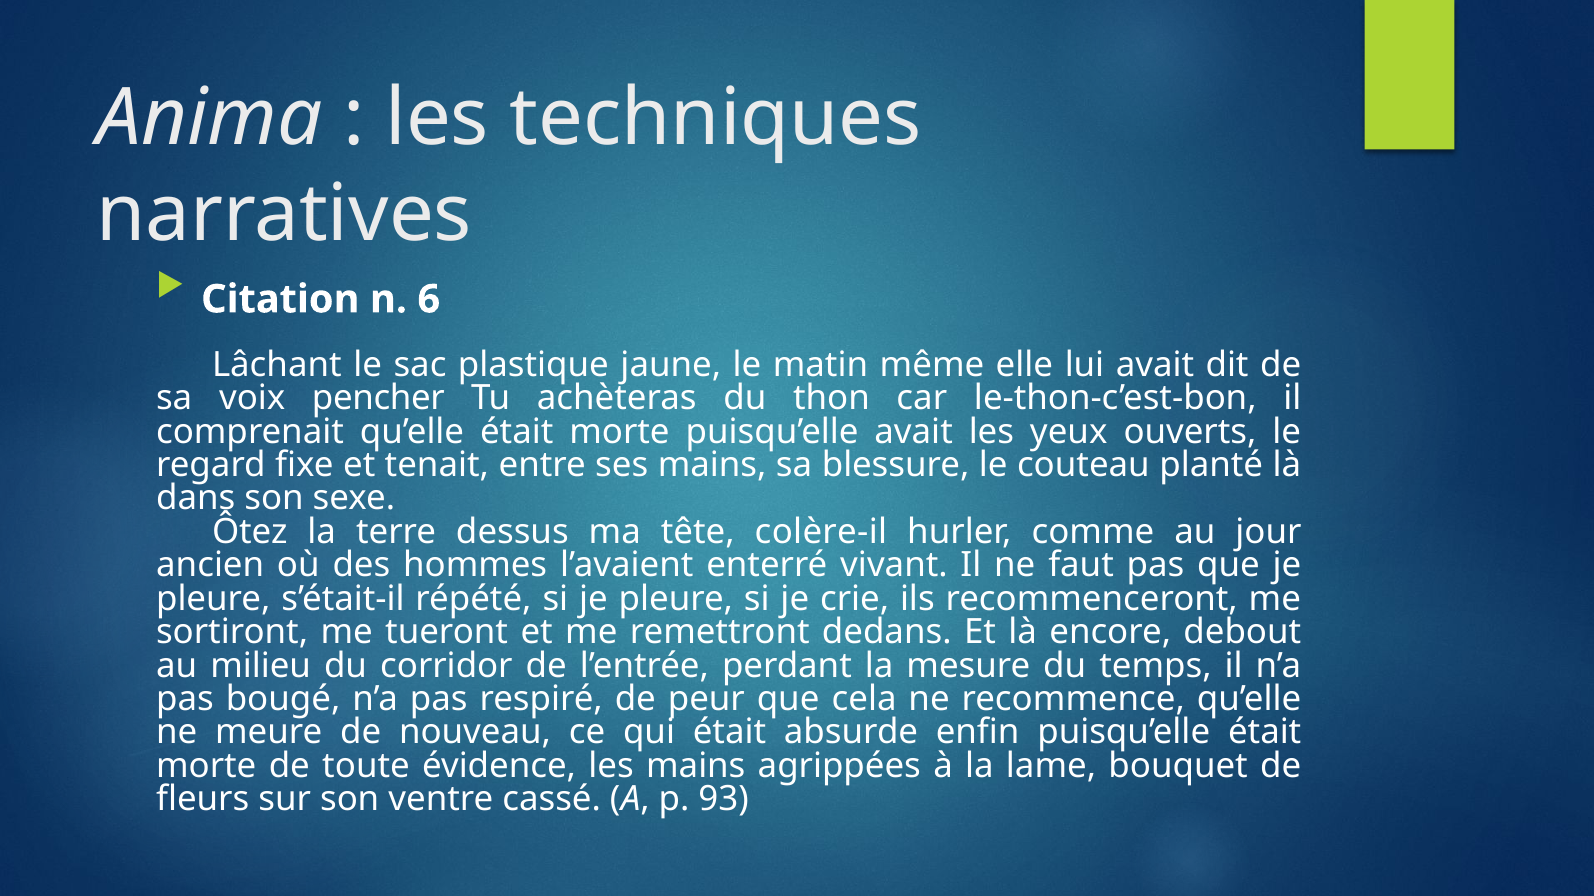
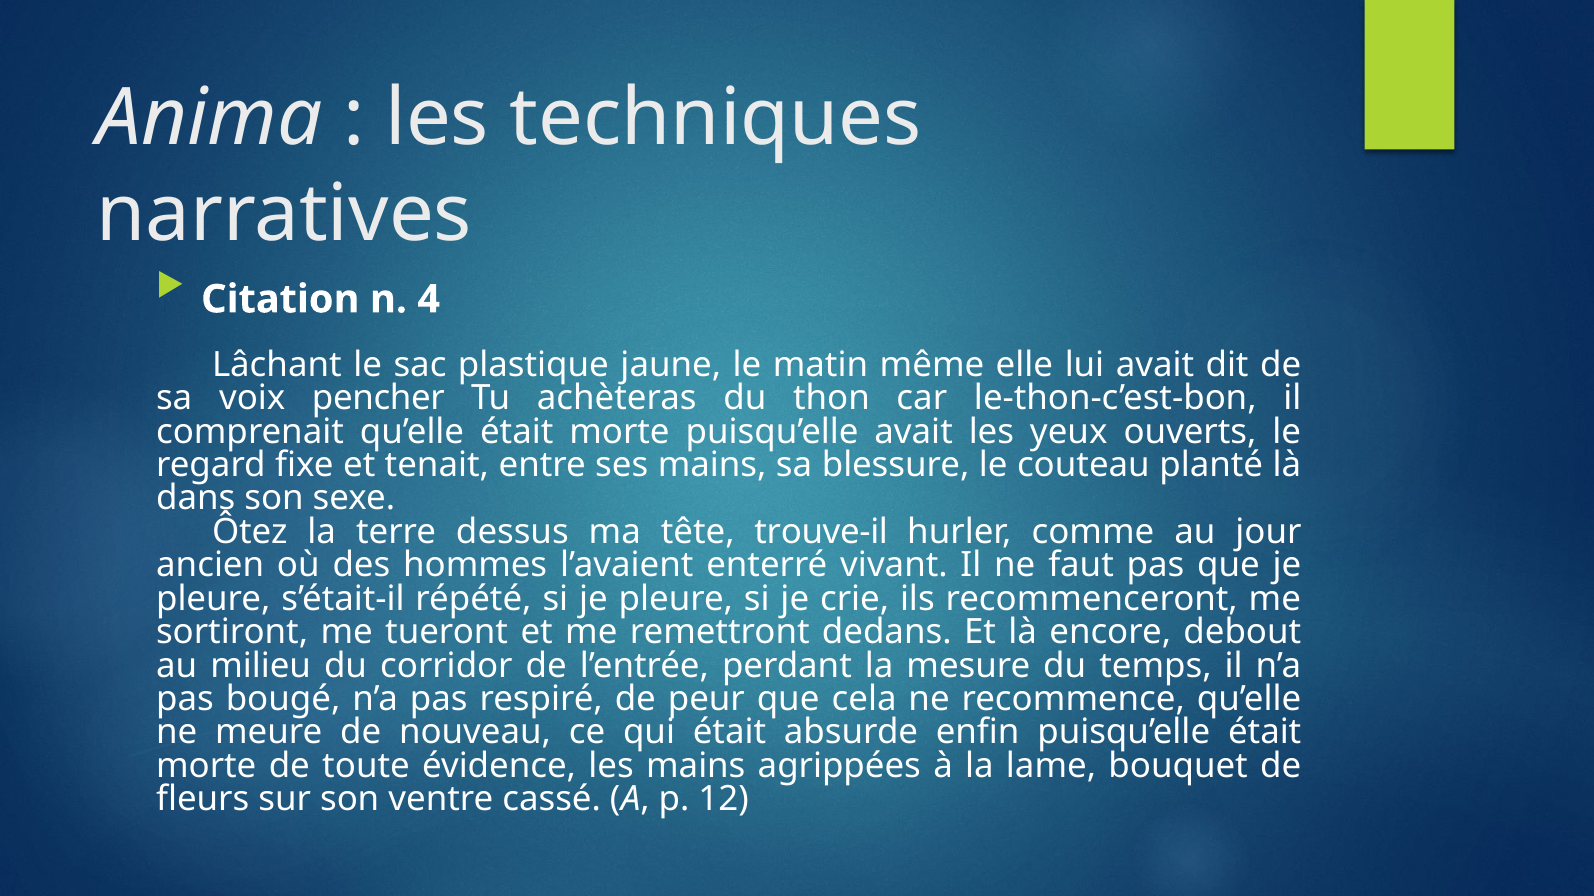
6: 6 -> 4
colère-il: colère-il -> trouve-il
93: 93 -> 12
